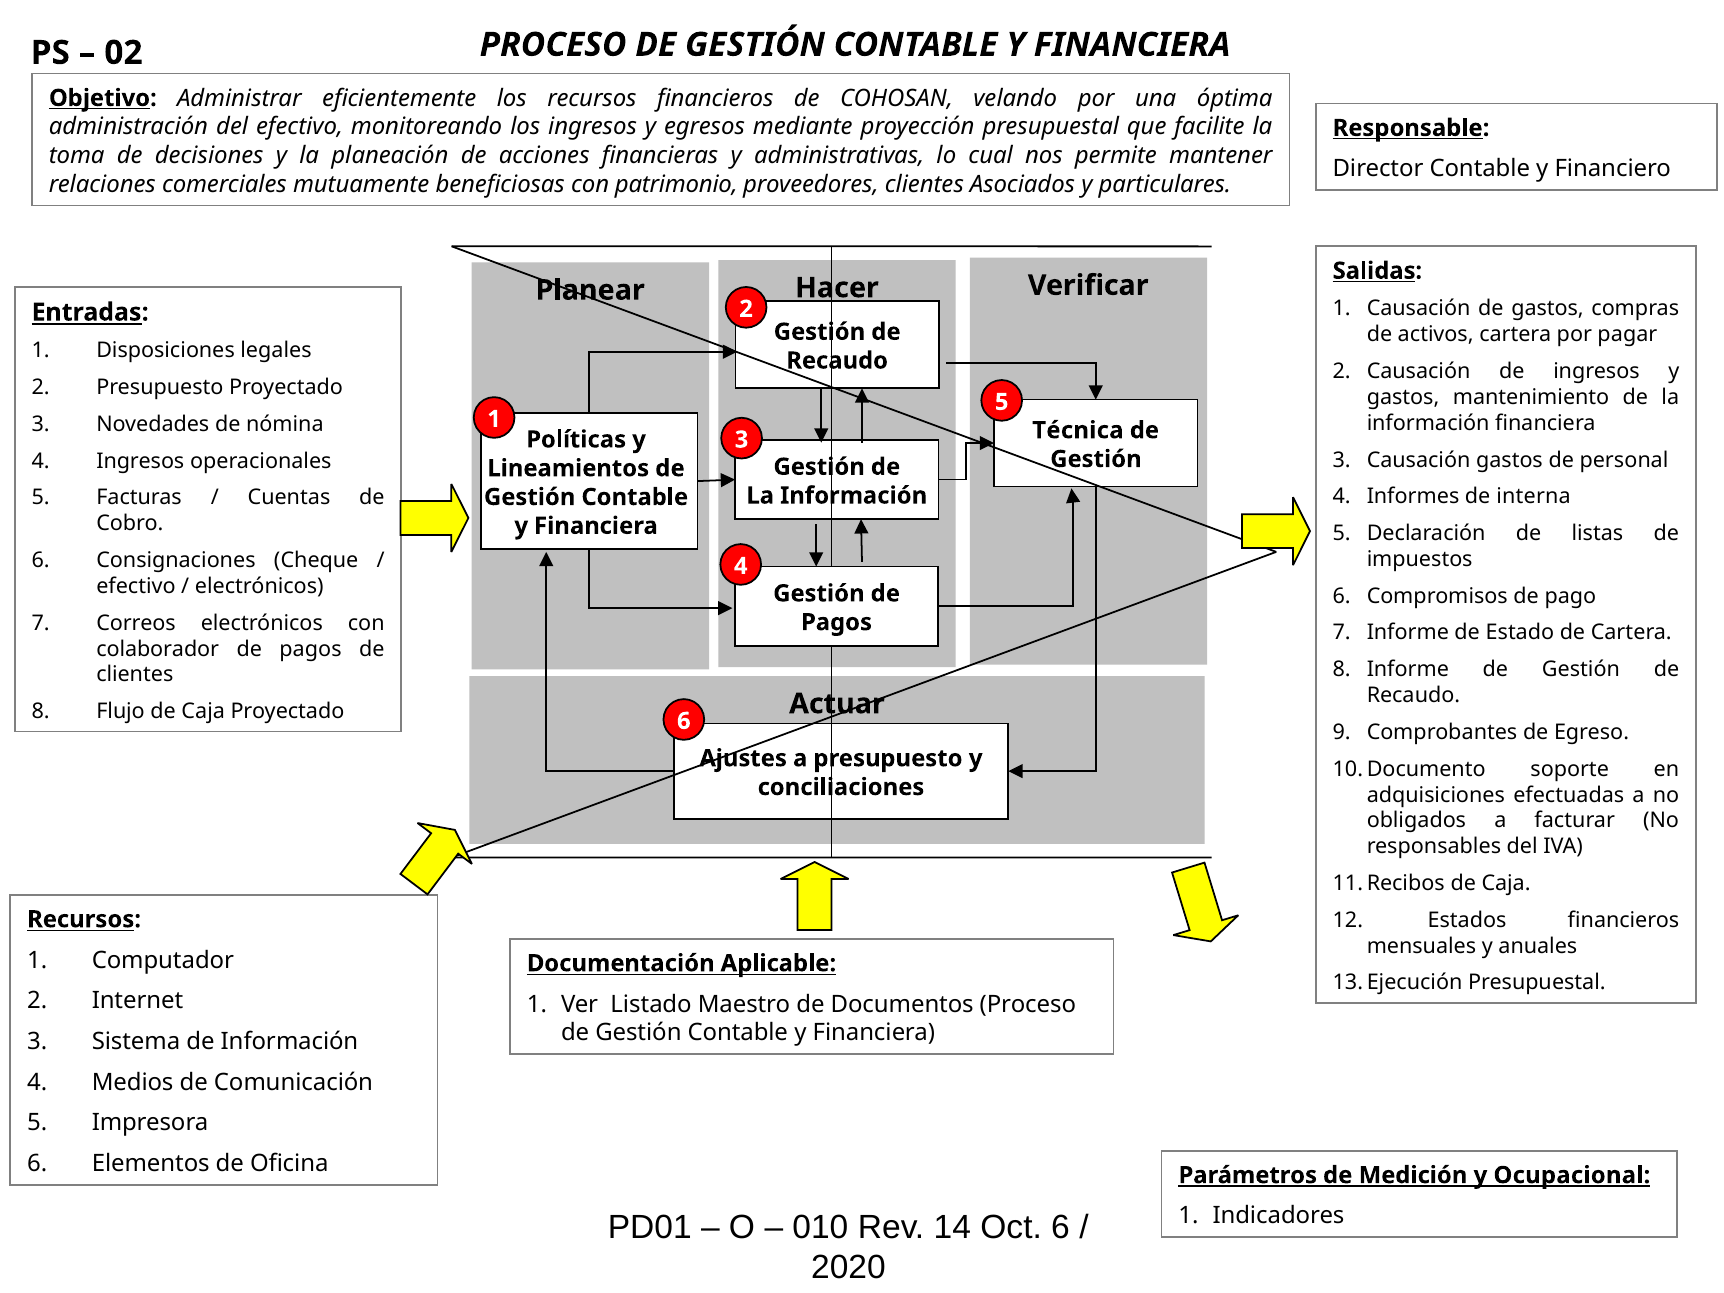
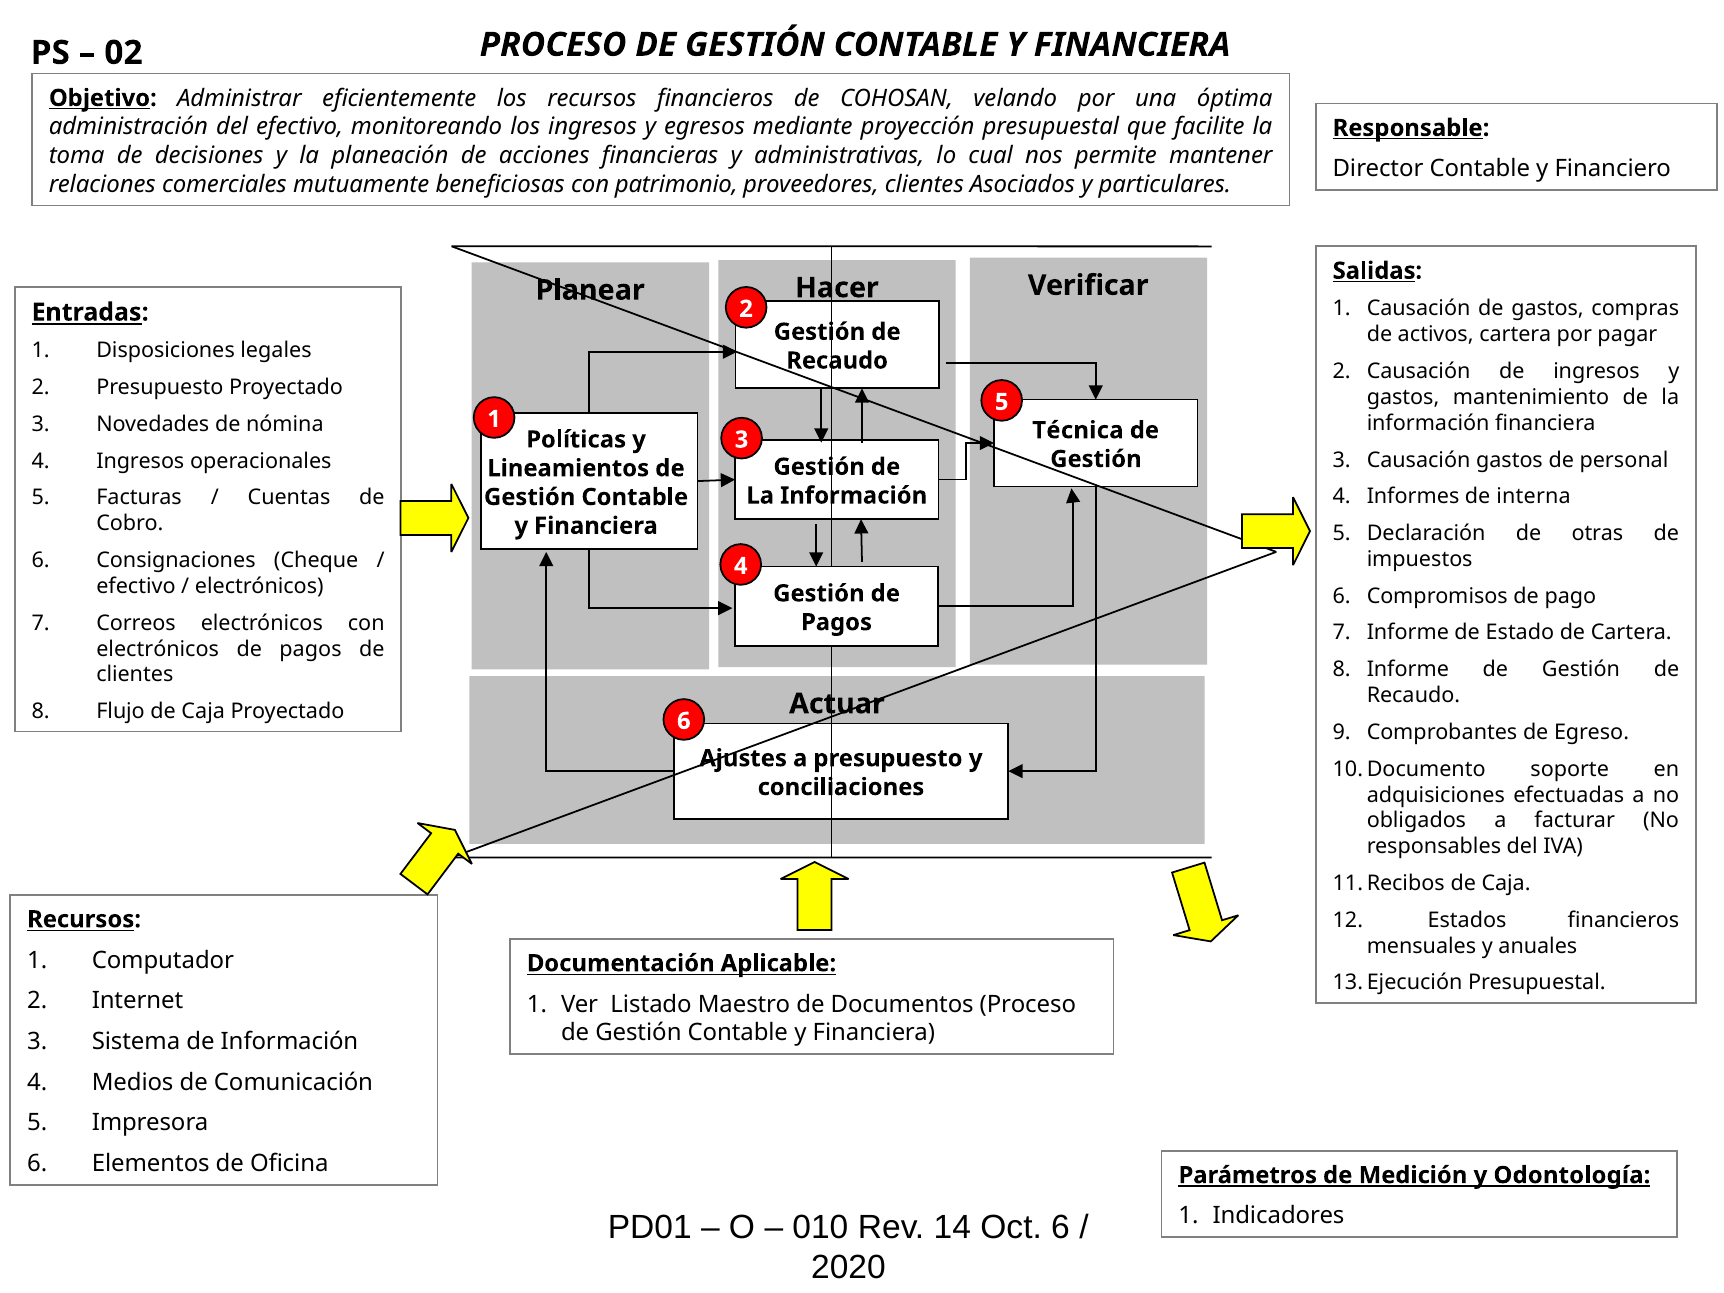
listas: listas -> otras
colaborador at (158, 649): colaborador -> electrónicos
Ocupacional: Ocupacional -> Odontología
